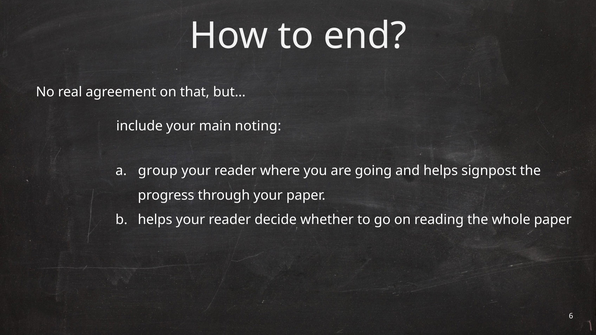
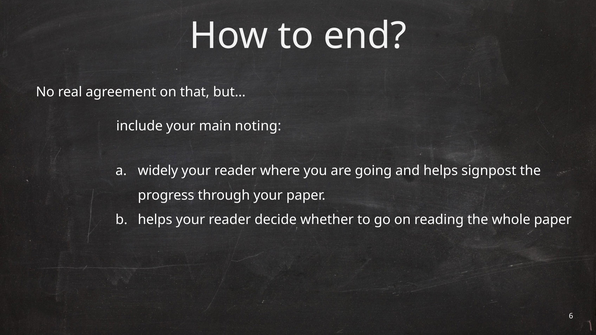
group: group -> widely
